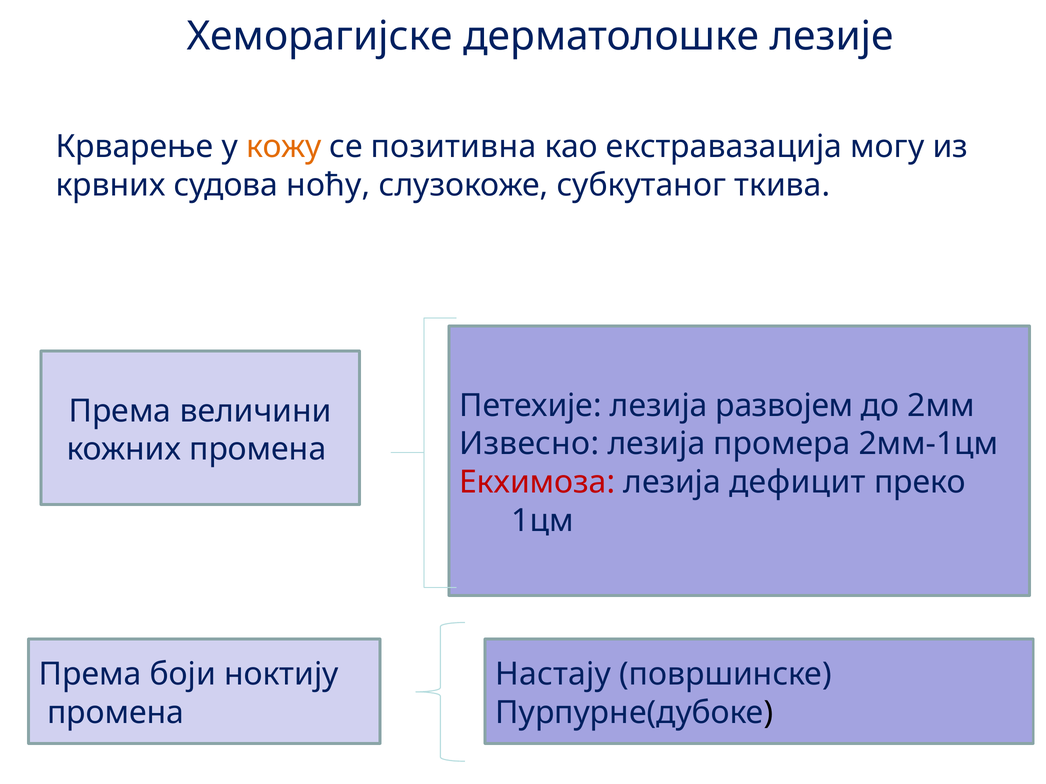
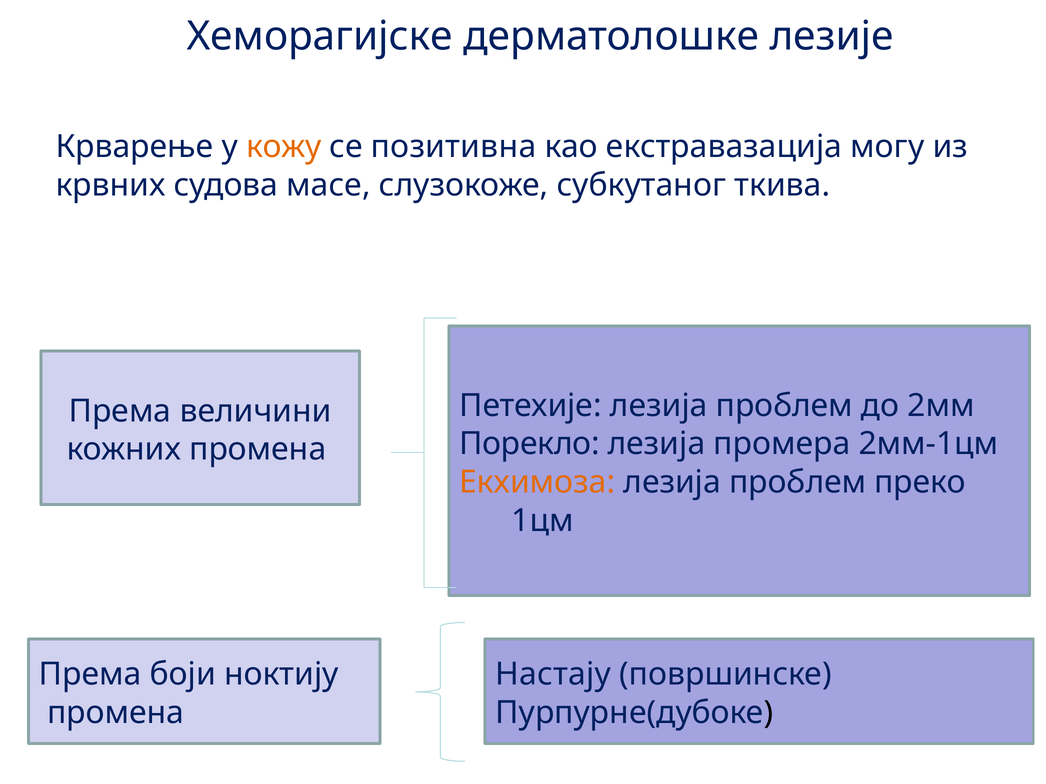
ноћу: ноћу -> масе
Петехије лезија развојем: развојем -> проблем
Извесно: Извесно -> Порекло
Екхимоза colour: red -> orange
дефицит at (797, 483): дефицит -> проблем
